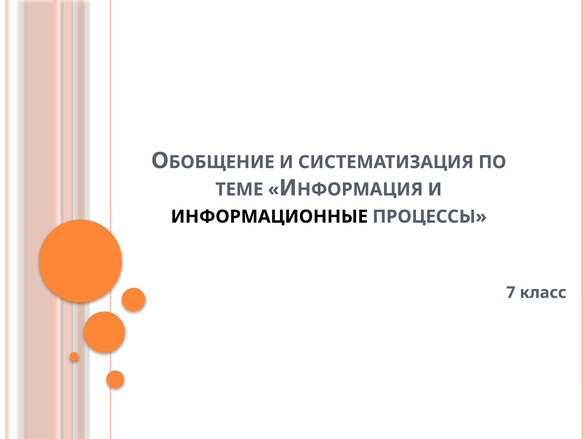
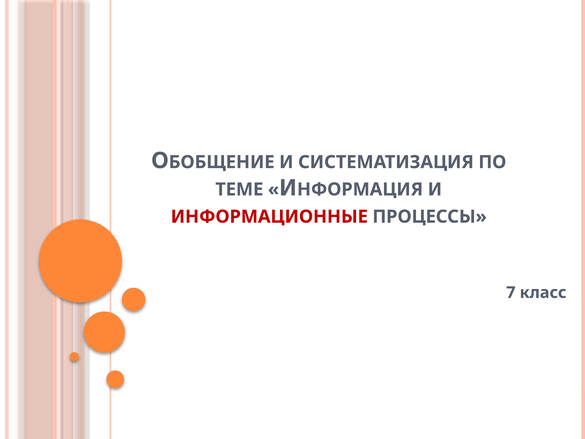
ИНФОРМАЦИОННЫЕ colour: black -> red
